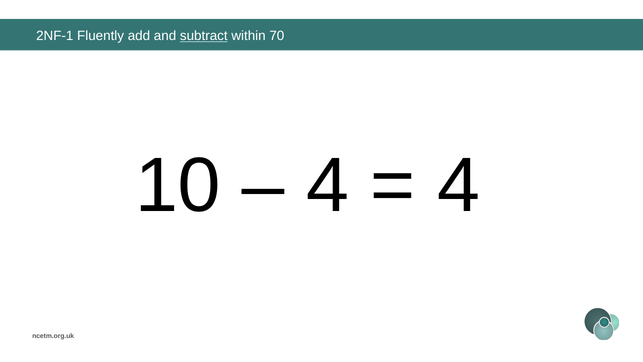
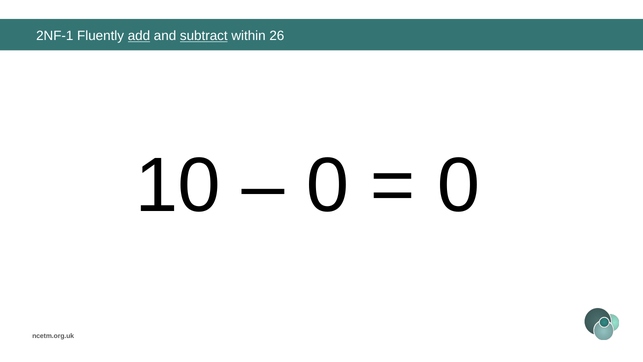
add underline: none -> present
70: 70 -> 26
4 at (328, 186): 4 -> 0
4 at (459, 186): 4 -> 0
